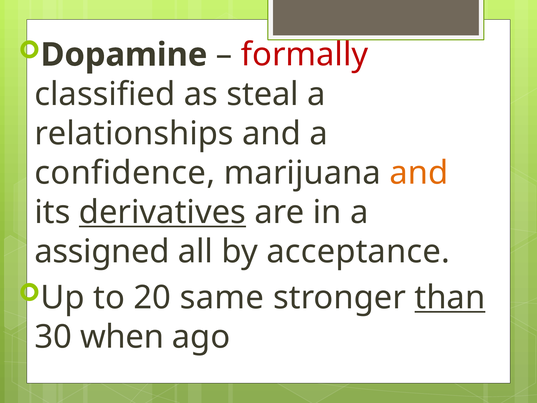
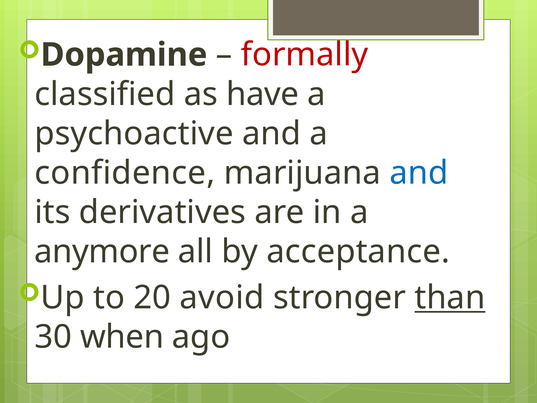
steal: steal -> have
relationships: relationships -> psychoactive
and at (419, 173) colour: orange -> blue
derivatives underline: present -> none
assigned: assigned -> anymore
same: same -> avoid
